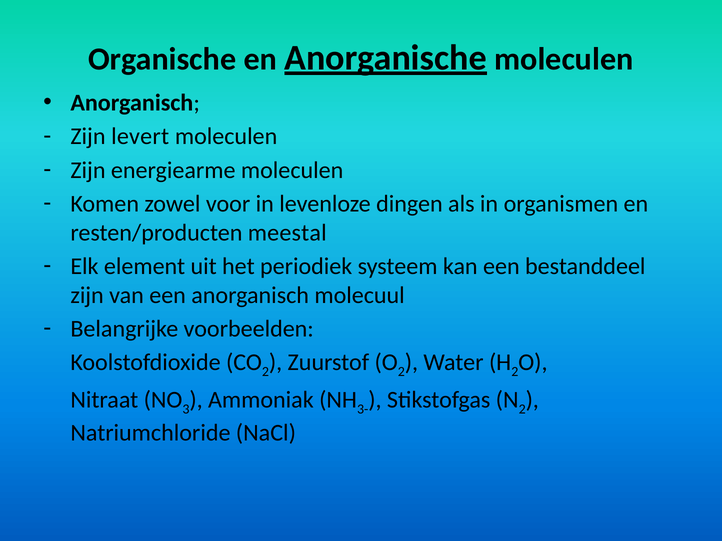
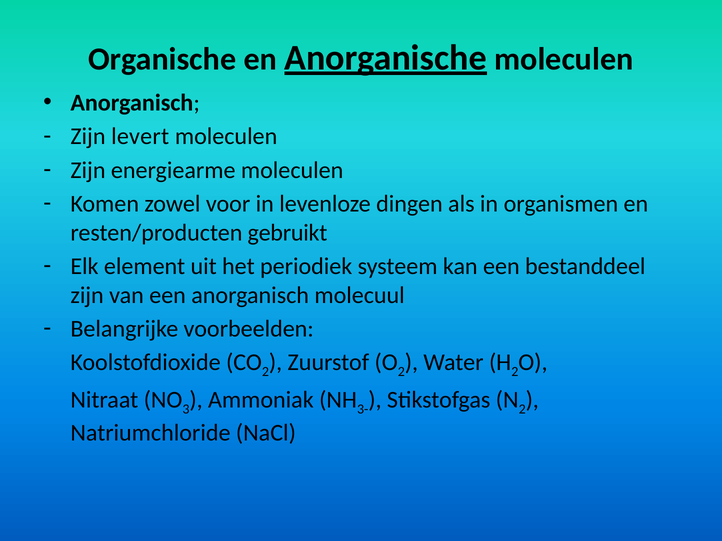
meestal: meestal -> gebruikt
